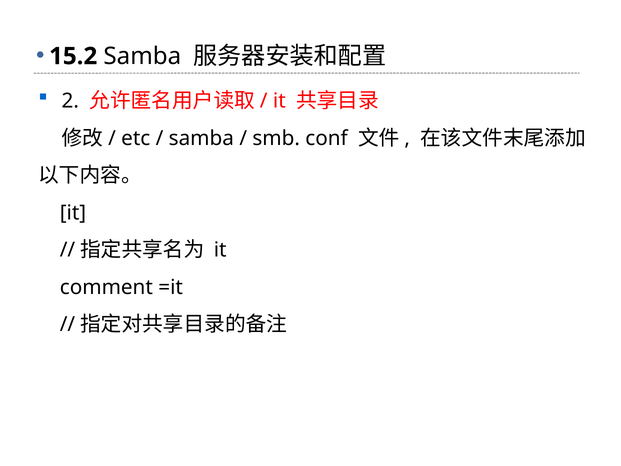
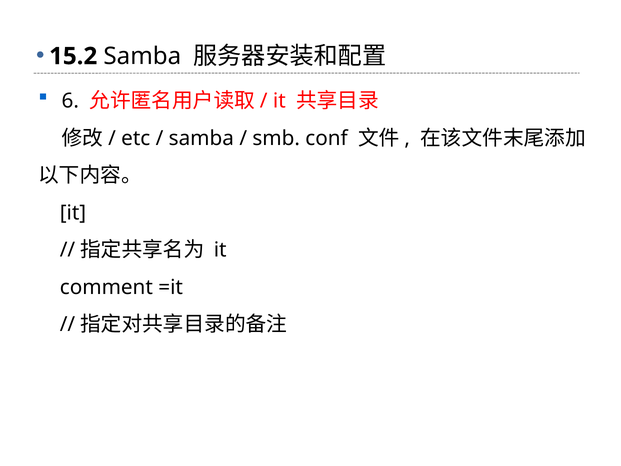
2: 2 -> 6
